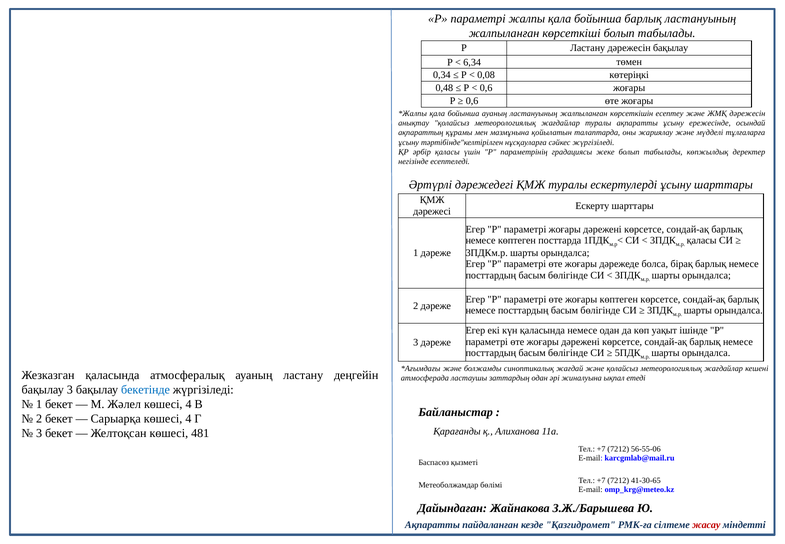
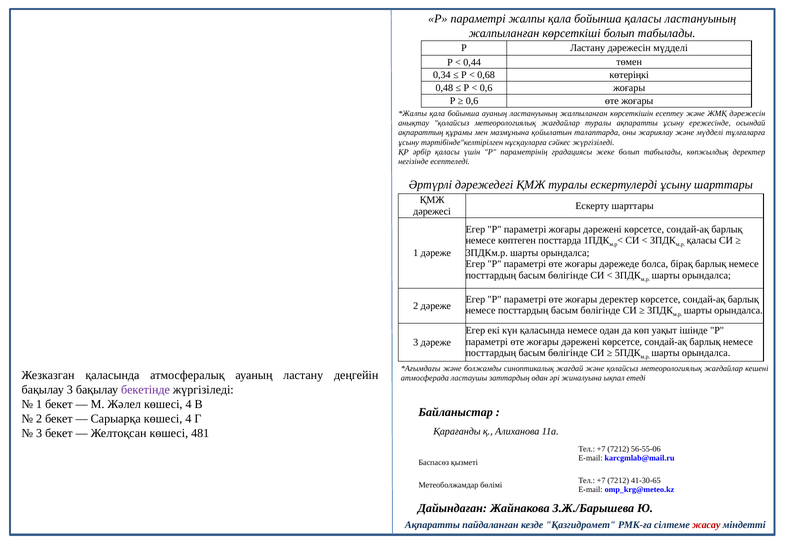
бойынша барлық: барлық -> қаласы
дәрежесін бақылау: бақылау -> мүдделі
6,34: 6,34 -> 0,44
0,08: 0,08 -> 0,68
жоғары көптеген: көптеген -> деректер
бекетінде colour: blue -> purple
